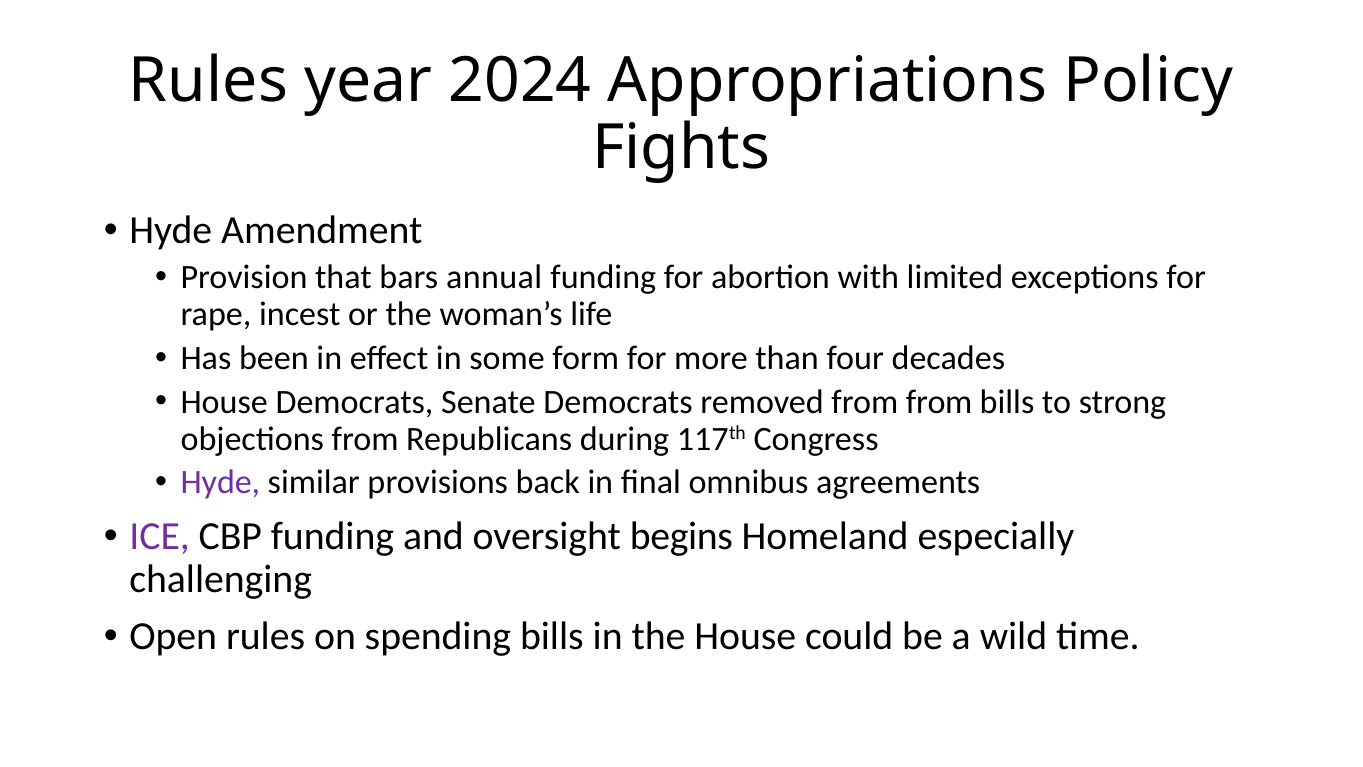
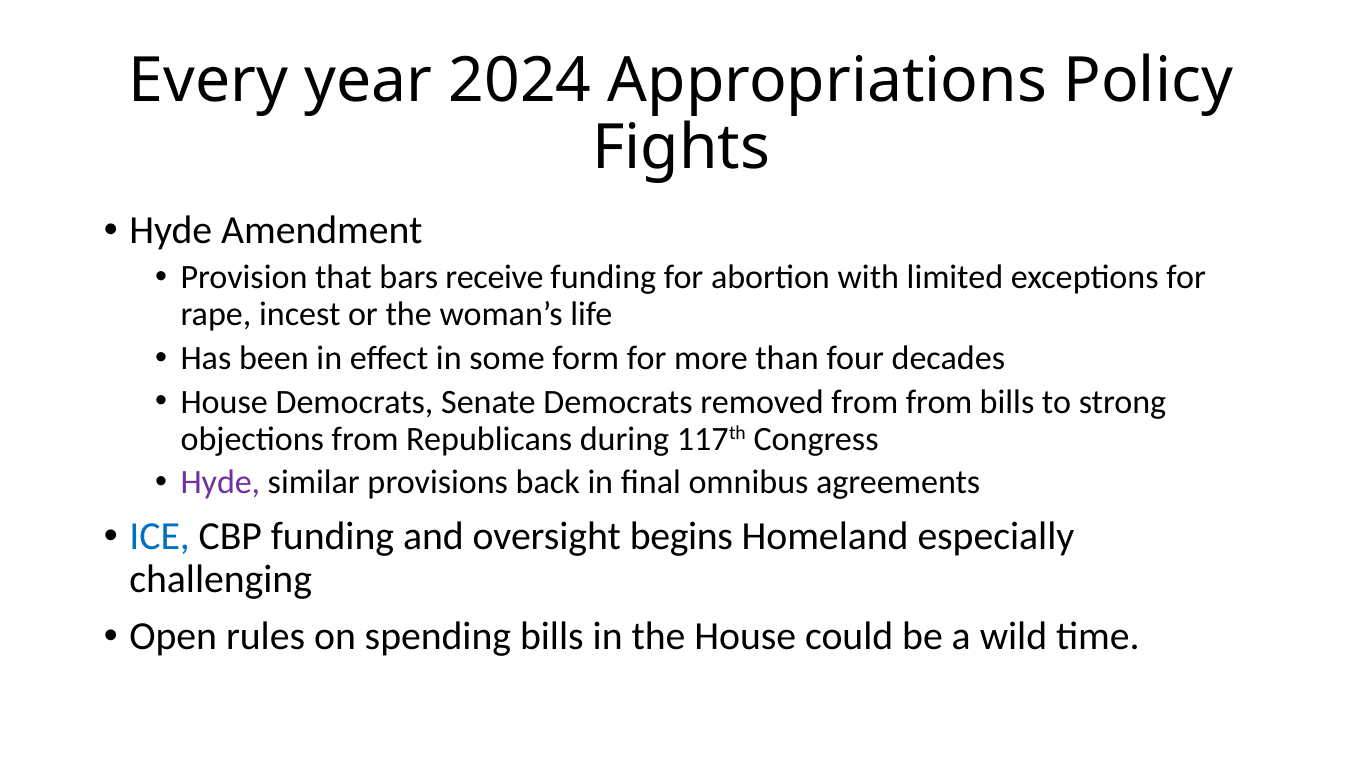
Rules at (208, 81): Rules -> Every
annual: annual -> receive
ICE colour: purple -> blue
